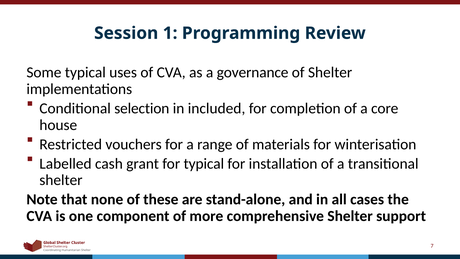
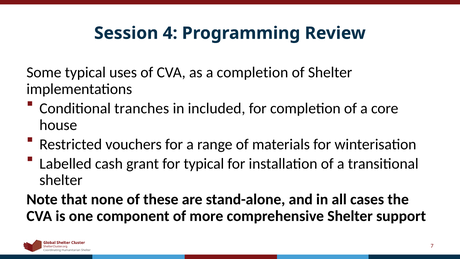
1: 1 -> 4
a governance: governance -> completion
selection: selection -> tranches
